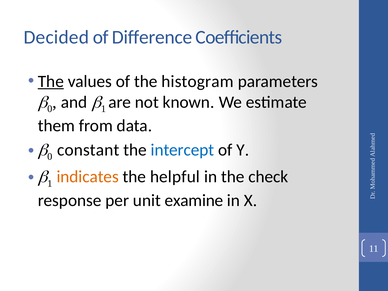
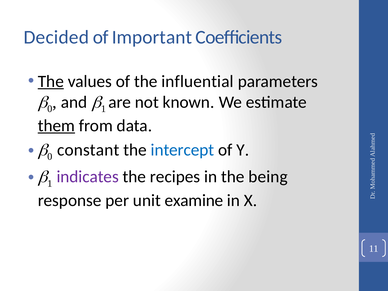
Difference: Difference -> Important
histogram: histogram -> influential
them underline: none -> present
indicates colour: orange -> purple
helpful: helpful -> recipes
check: check -> being
